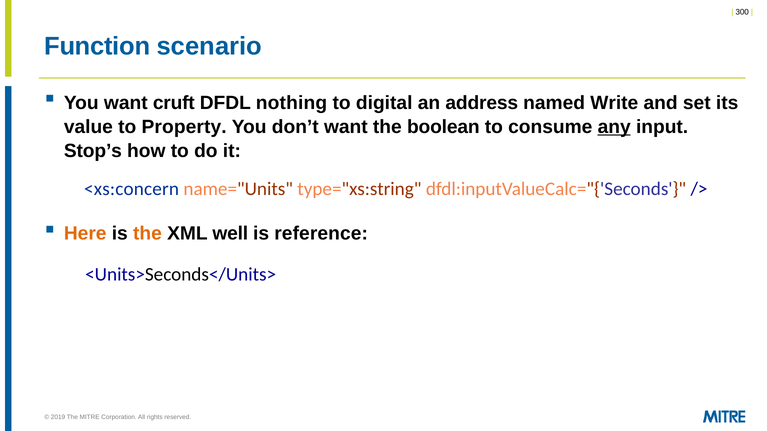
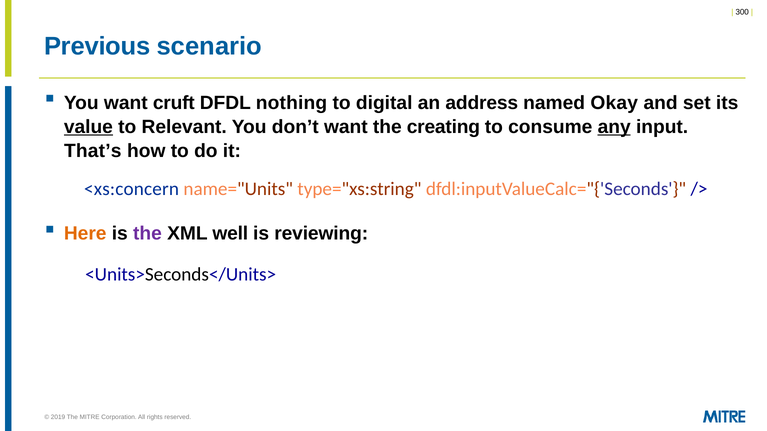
Function: Function -> Previous
Write: Write -> Okay
value underline: none -> present
Property: Property -> Relevant
boolean: boolean -> creating
Stop’s: Stop’s -> That’s
the at (147, 233) colour: orange -> purple
reference: reference -> reviewing
